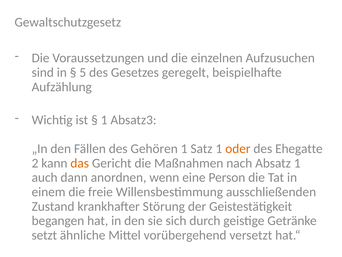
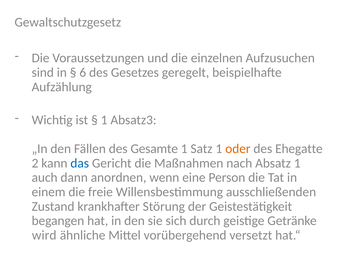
5: 5 -> 6
Gehören: Gehören -> Gesamte
das colour: orange -> blue
setzt: setzt -> wird
